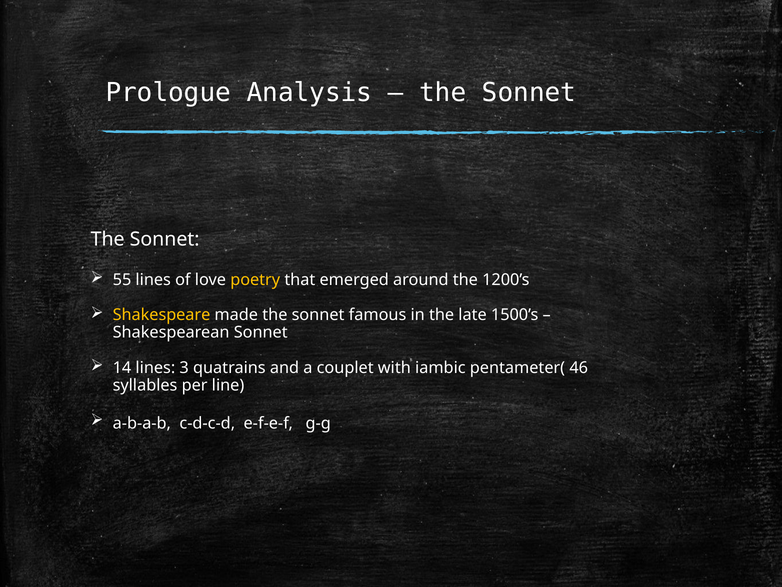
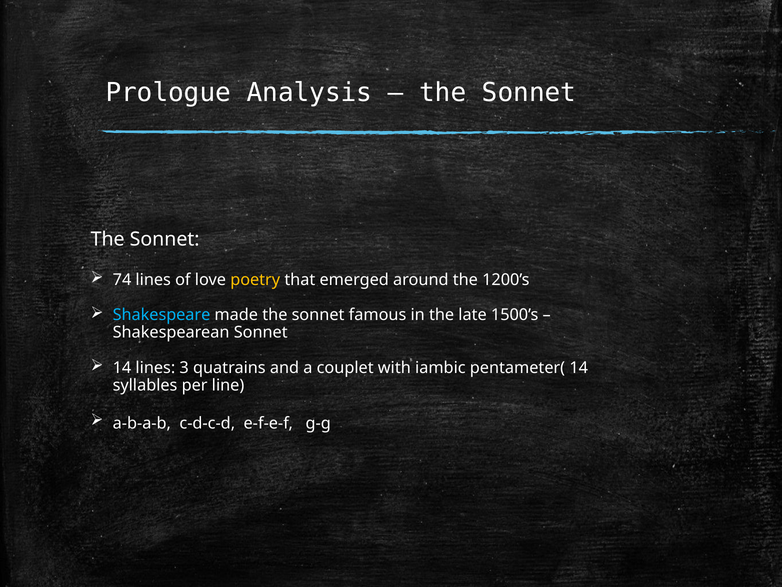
55: 55 -> 74
Shakespeare colour: yellow -> light blue
pentameter( 46: 46 -> 14
